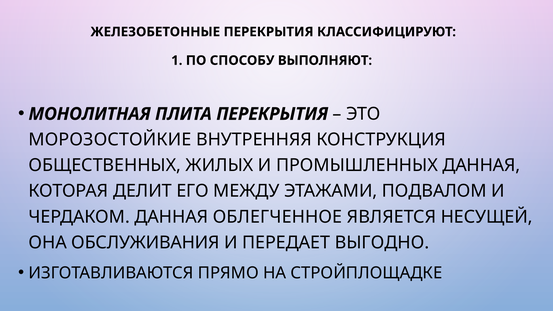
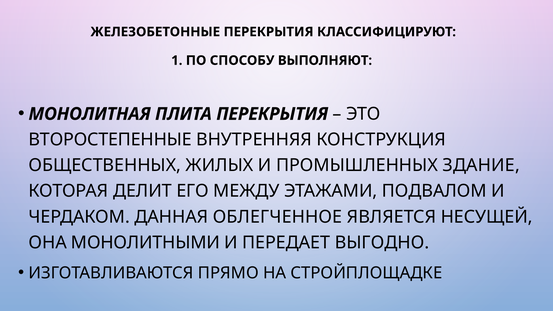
МОРОЗОСТОЙКИЕ: МОРОЗОСТОЙКИЕ -> ВТОРОСТЕПЕННЫЕ
ПРОМЫШЛЕННЫХ ДАННАЯ: ДАННАЯ -> ЗДАНИЕ
ОБСЛУЖИВАНИЯ: ОБСЛУЖИВАНИЯ -> МОНОЛИТНЫМИ
